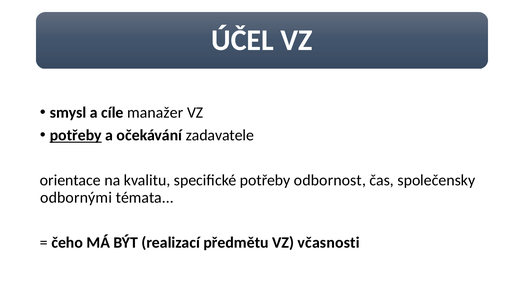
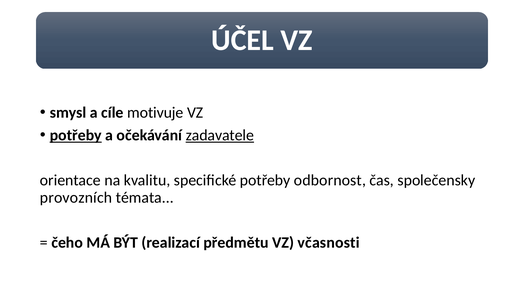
manažer: manažer -> motivuje
zadavatele underline: none -> present
odbornými: odbornými -> provozních
